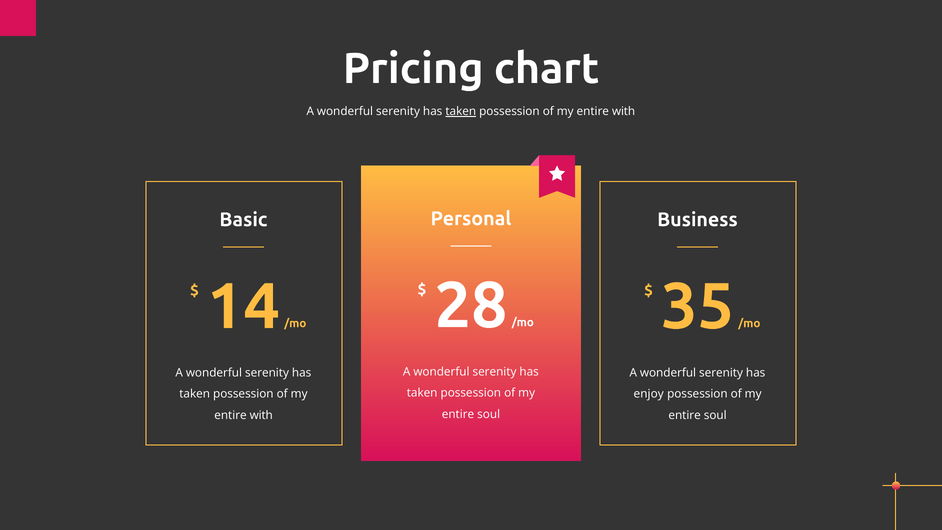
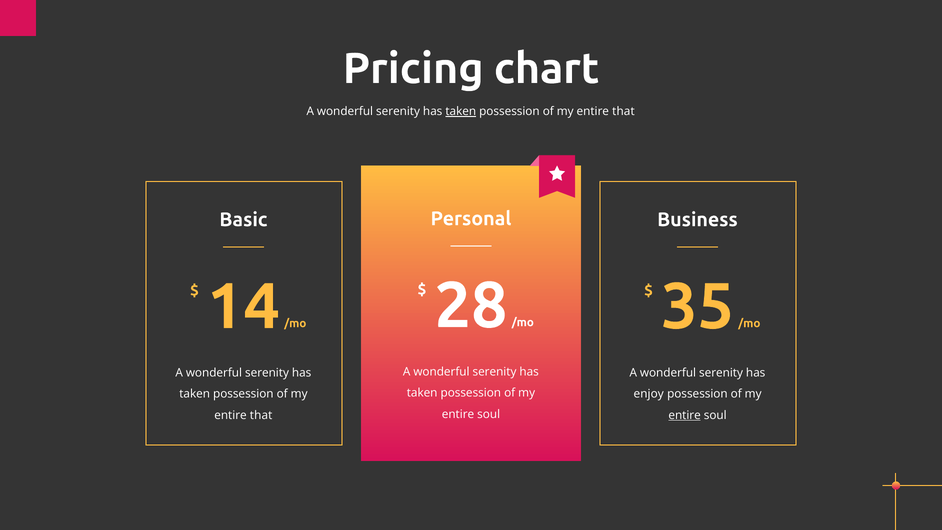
with at (624, 111): with -> that
with at (261, 415): with -> that
entire at (685, 415) underline: none -> present
